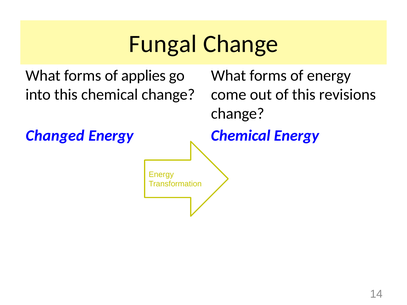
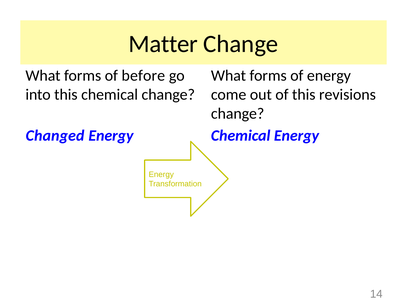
Fungal: Fungal -> Matter
applies: applies -> before
